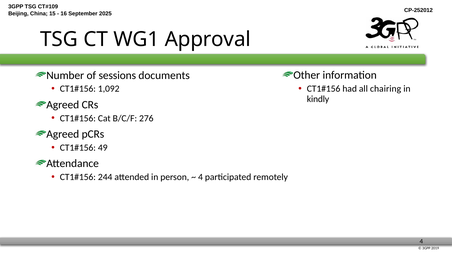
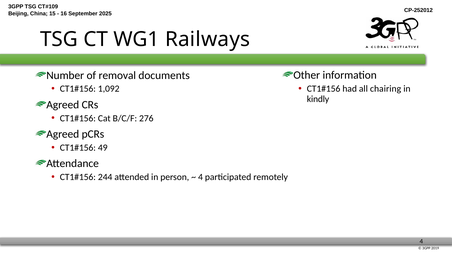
Approval: Approval -> Railways
sessions: sessions -> removal
